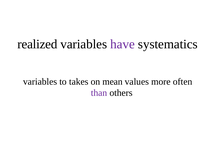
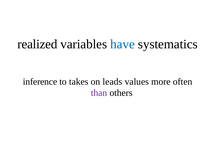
have colour: purple -> blue
variables at (40, 82): variables -> inference
mean: mean -> leads
